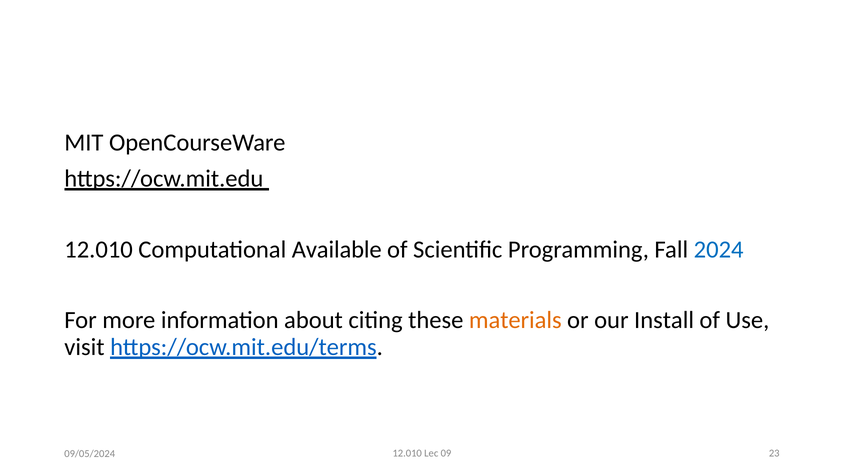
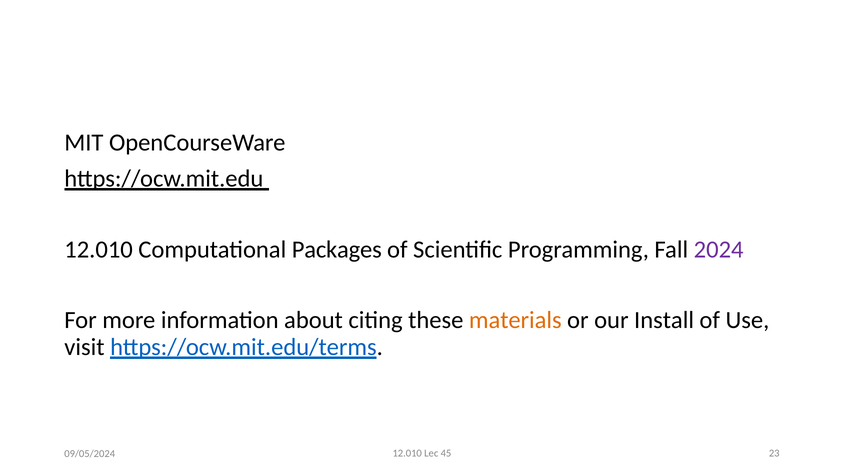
Available: Available -> Packages
2024 colour: blue -> purple
09: 09 -> 45
